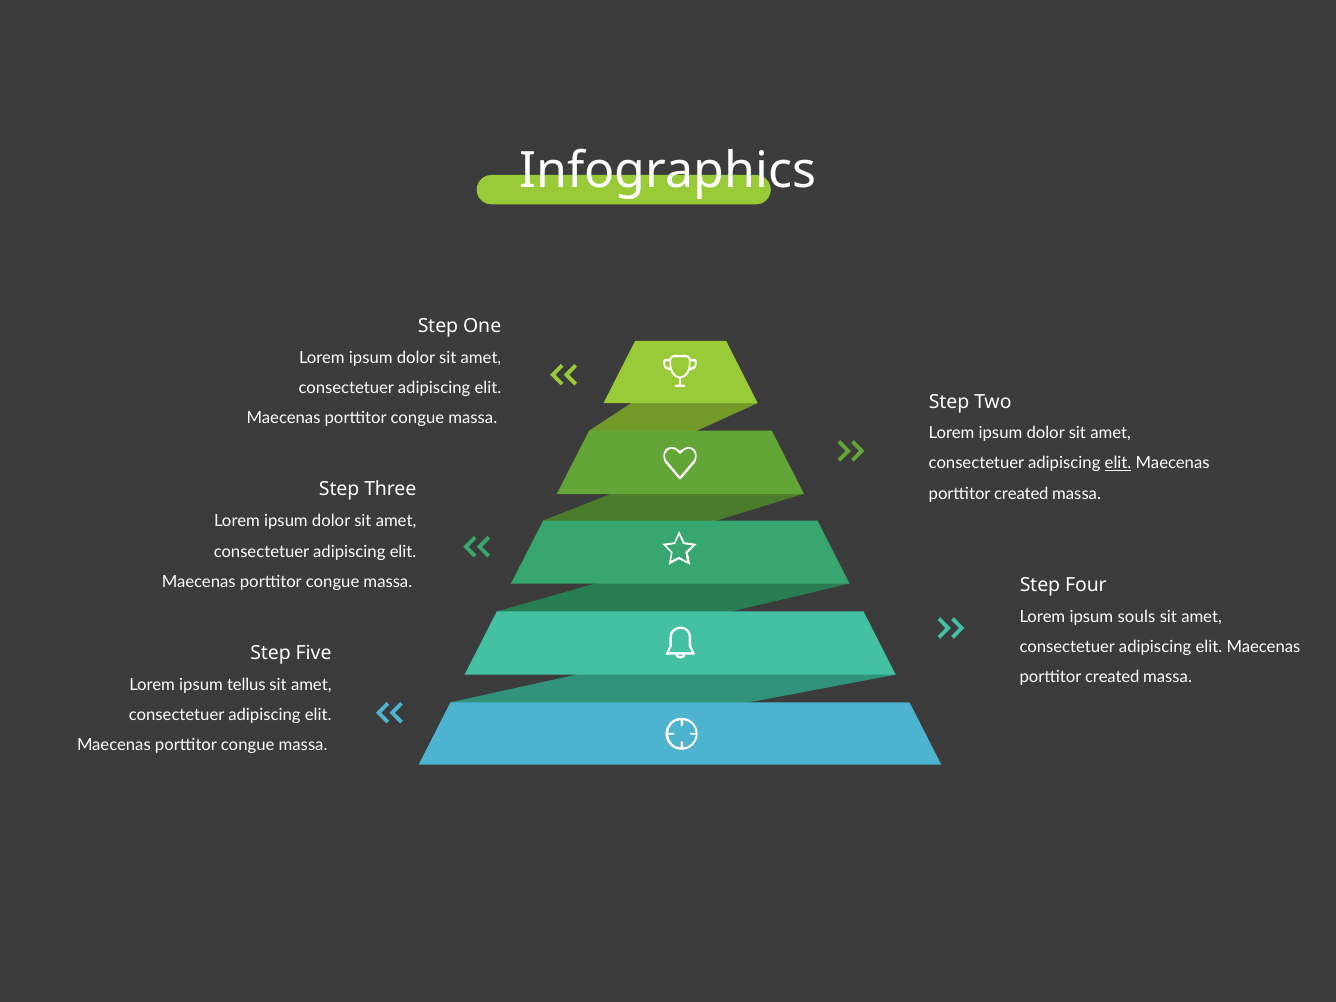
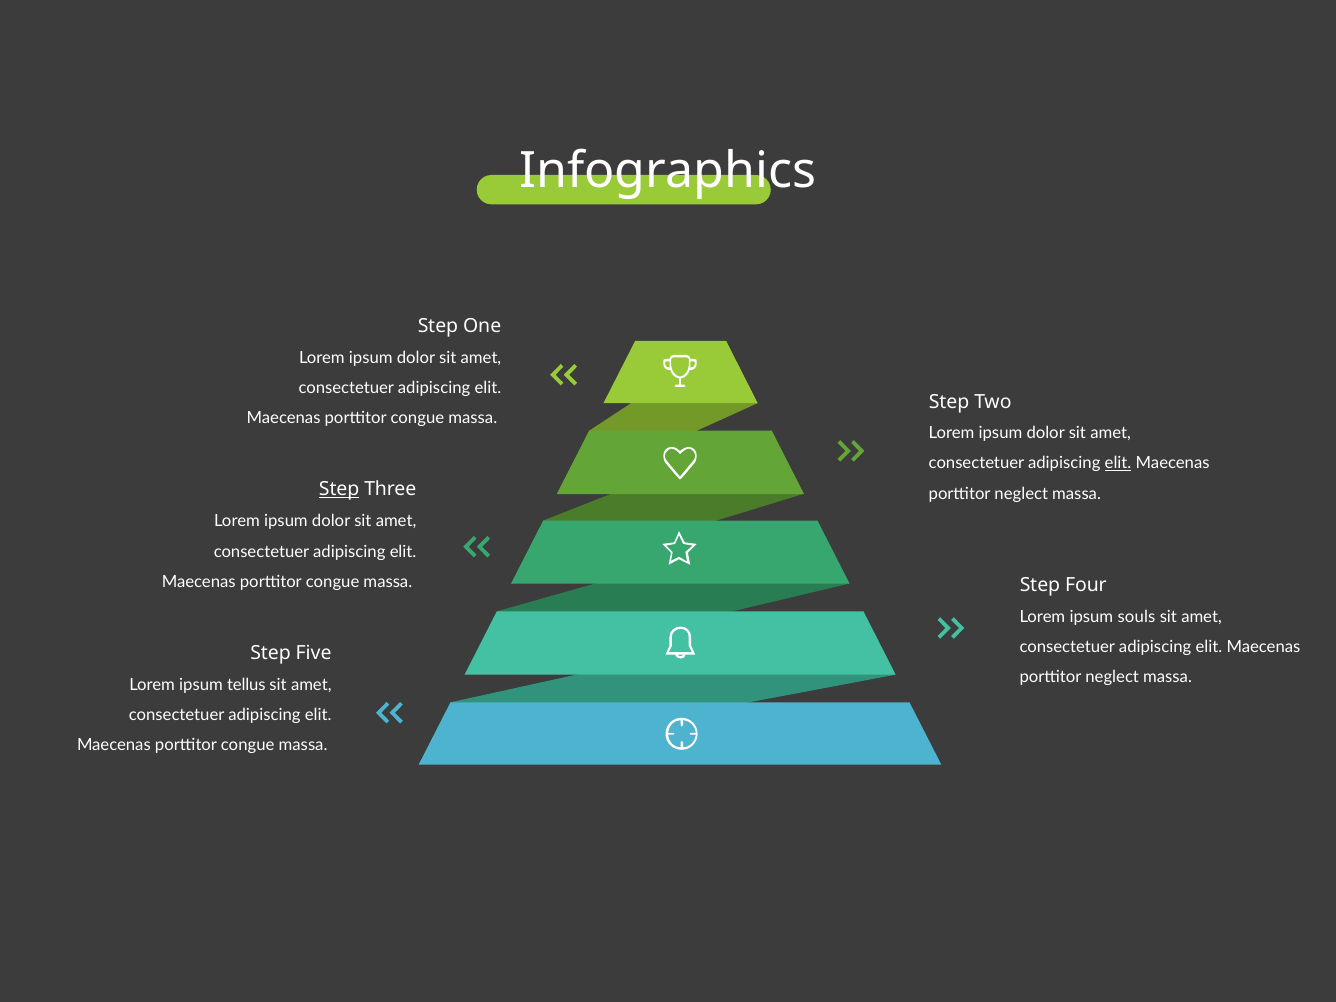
Step at (339, 490) underline: none -> present
created at (1021, 494): created -> neglect
created at (1112, 677): created -> neglect
